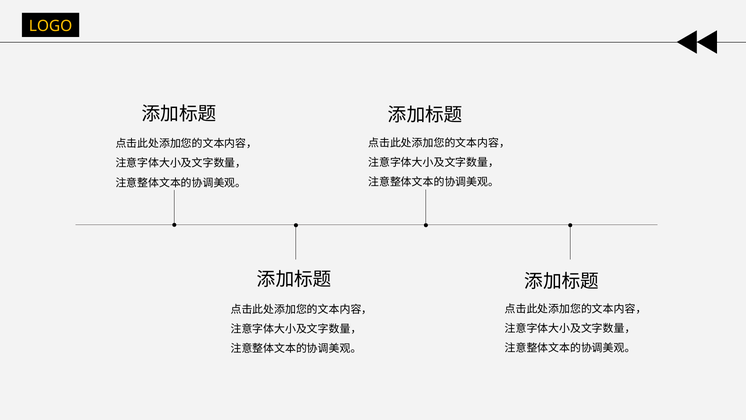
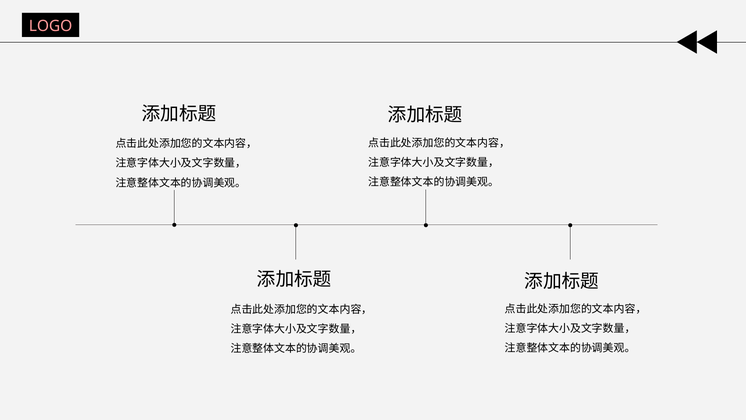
LOGO colour: yellow -> pink
